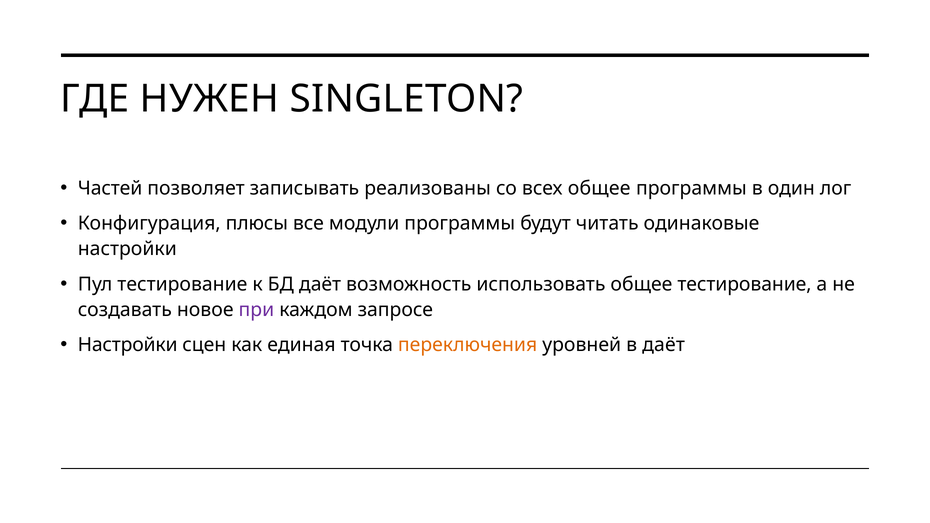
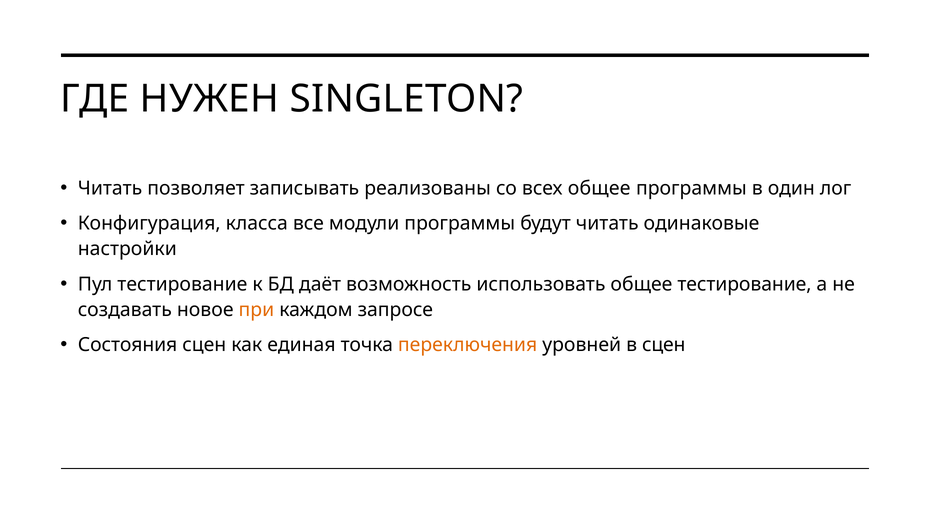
Частей at (110, 188): Частей -> Читать
плюсы: плюсы -> класса
при colour: purple -> orange
Настройки at (128, 345): Настройки -> Состояния
в даёт: даёт -> сцен
